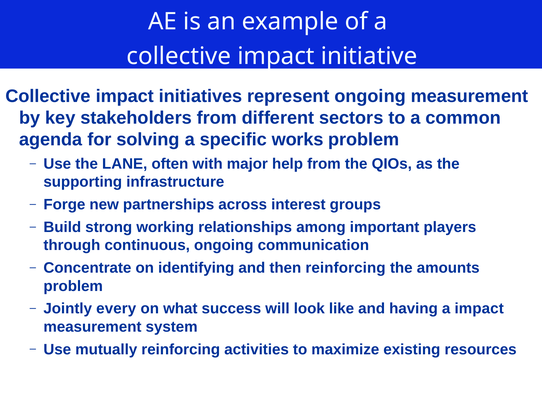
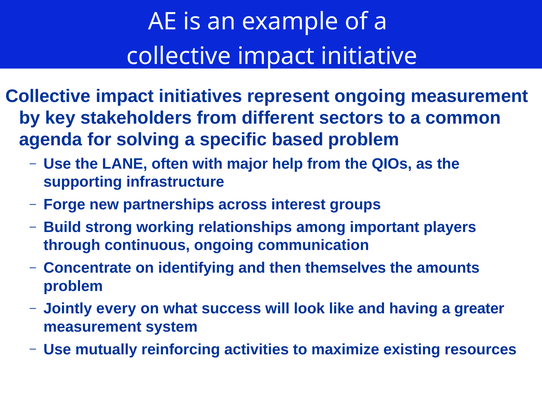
works: works -> based
then reinforcing: reinforcing -> themselves
a impact: impact -> greater
